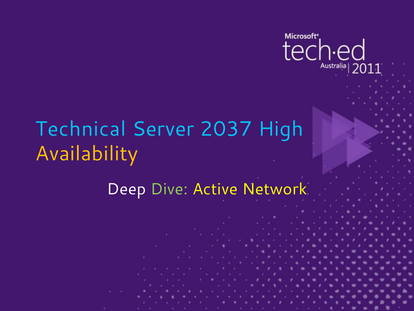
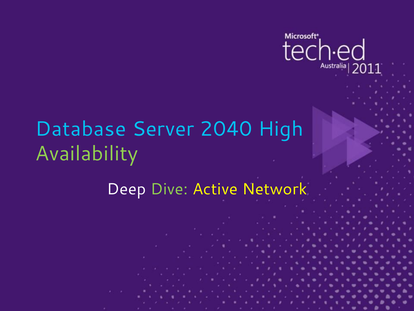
Technical: Technical -> Database
2037: 2037 -> 2040
Availability colour: yellow -> light green
